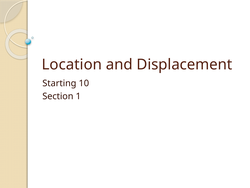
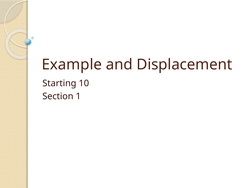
Location: Location -> Example
